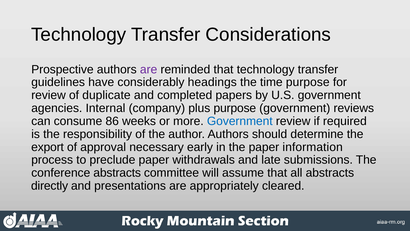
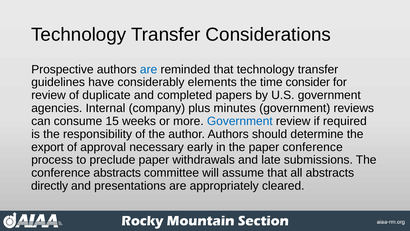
are at (149, 69) colour: purple -> blue
headings: headings -> elements
time purpose: purpose -> consider
plus purpose: purpose -> minutes
86: 86 -> 15
paper information: information -> conference
